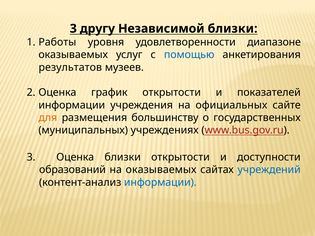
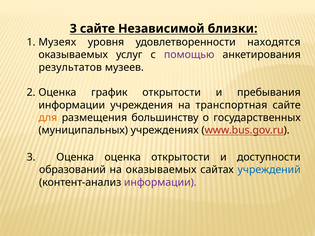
3 другу: другу -> сайте
Работы: Работы -> Музеях
диапазоне: диапазоне -> находятся
помощью colour: blue -> purple
показателей: показателей -> пребывания
официальных: официальных -> транспортная
Оценка близки: близки -> оценка
информации at (160, 183) colour: blue -> purple
